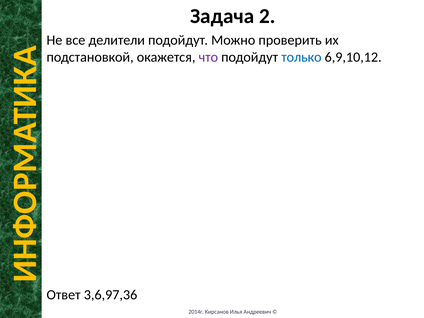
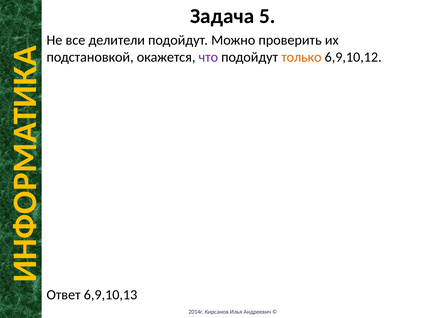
2: 2 -> 5
только colour: blue -> orange
3,6,97,36: 3,6,97,36 -> 6,9,10,13
